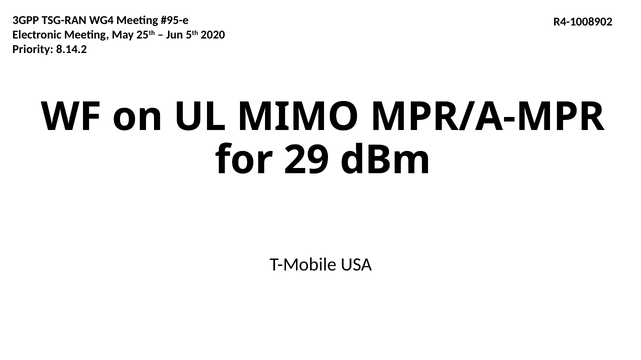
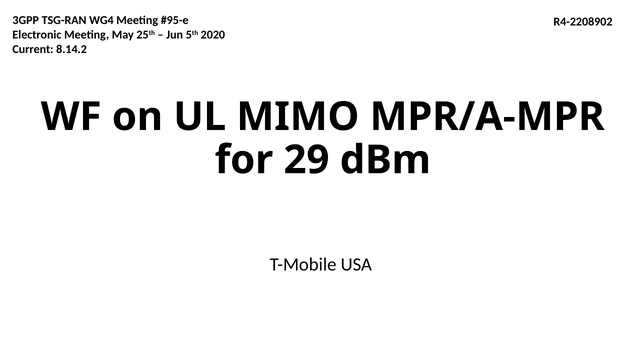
R4-1008902: R4-1008902 -> R4-2208902
Priority: Priority -> Current
